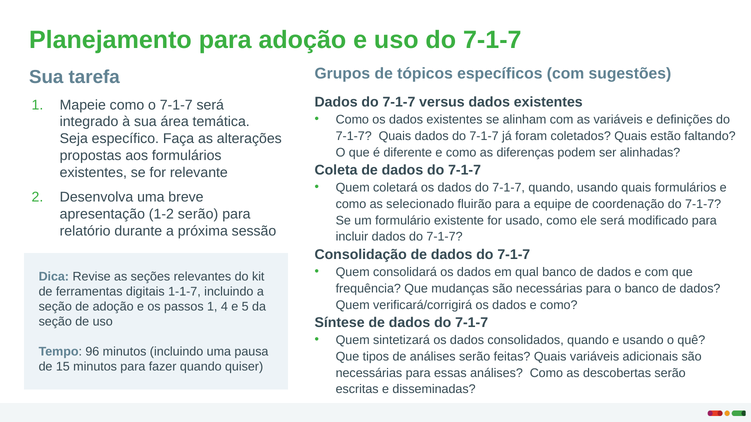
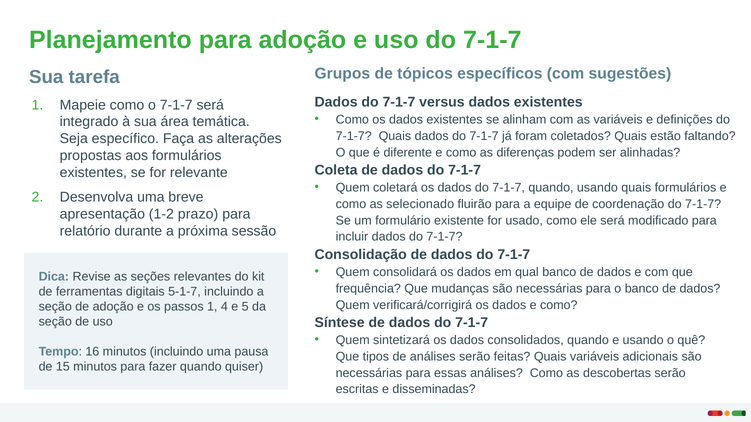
1-2 serão: serão -> prazo
1-1-7: 1-1-7 -> 5-1-7
96: 96 -> 16
